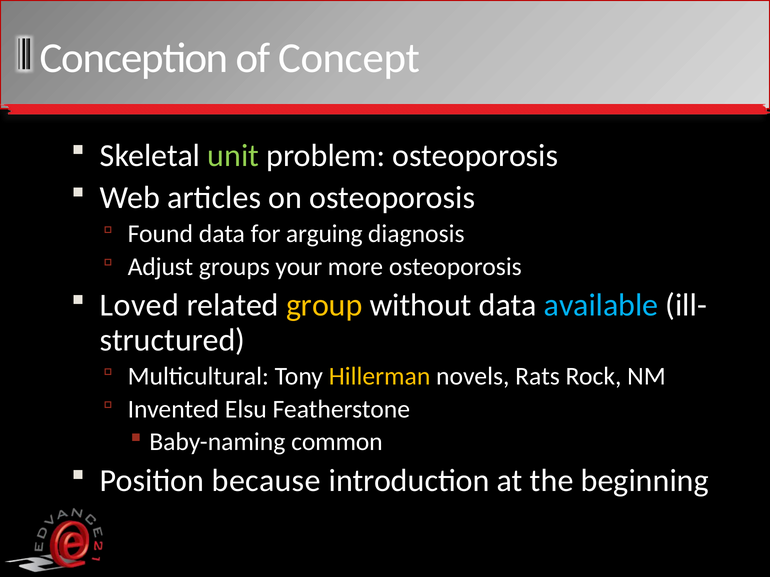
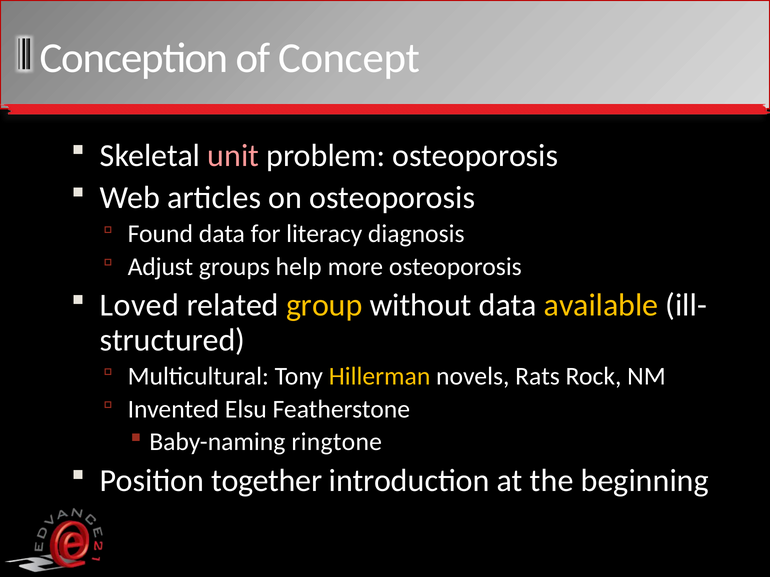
unit colour: light green -> pink
arguing: arguing -> literacy
your: your -> help
available colour: light blue -> yellow
common: common -> ringtone
because: because -> together
